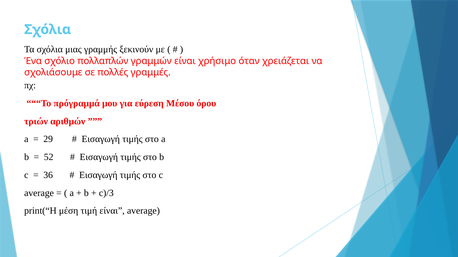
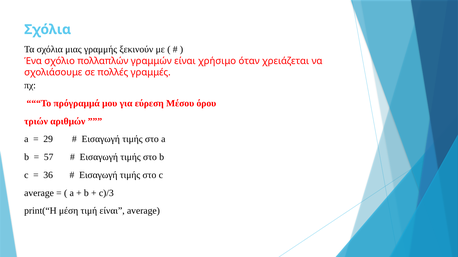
52: 52 -> 57
